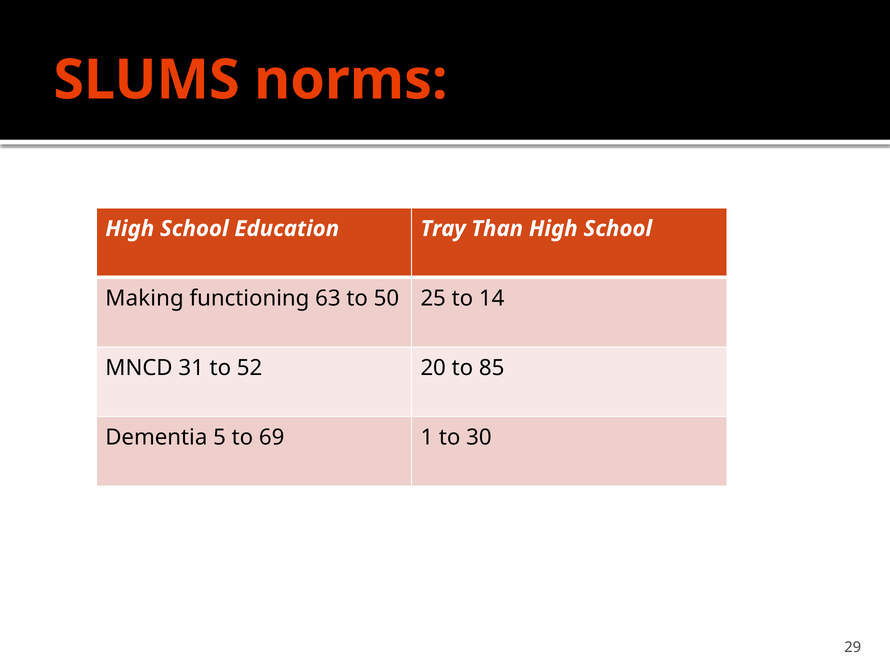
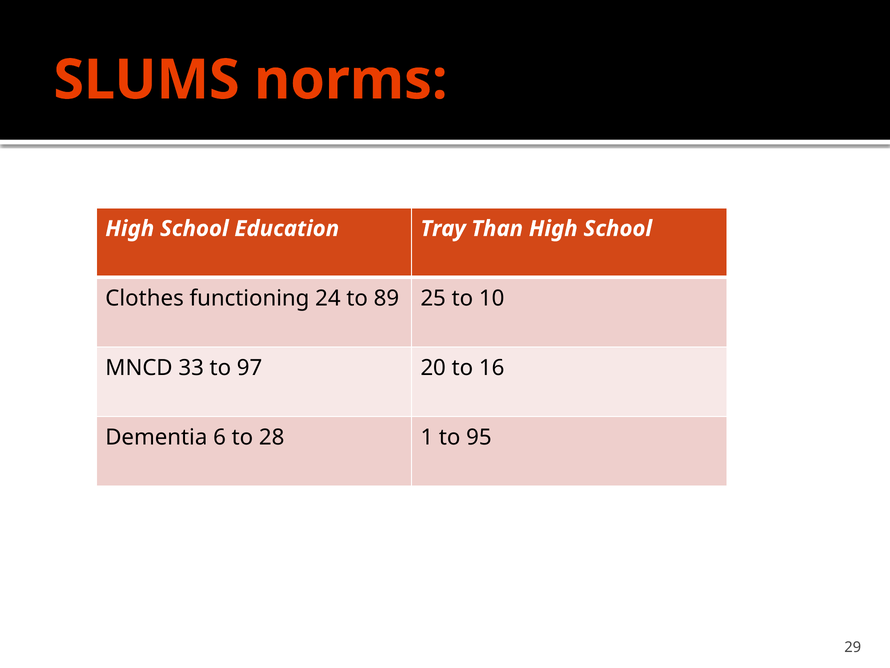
Making: Making -> Clothes
63: 63 -> 24
50: 50 -> 89
14: 14 -> 10
31: 31 -> 33
52: 52 -> 97
85: 85 -> 16
5: 5 -> 6
69: 69 -> 28
30: 30 -> 95
